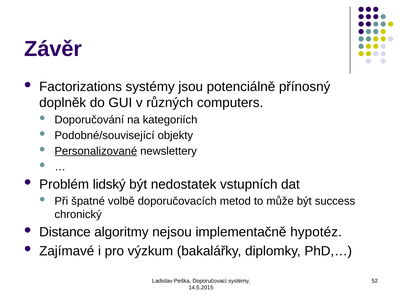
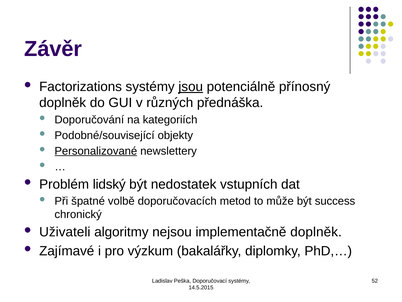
jsou underline: none -> present
computers: computers -> přednáška
Distance: Distance -> Uživateli
implementačně hypotéz: hypotéz -> doplněk
